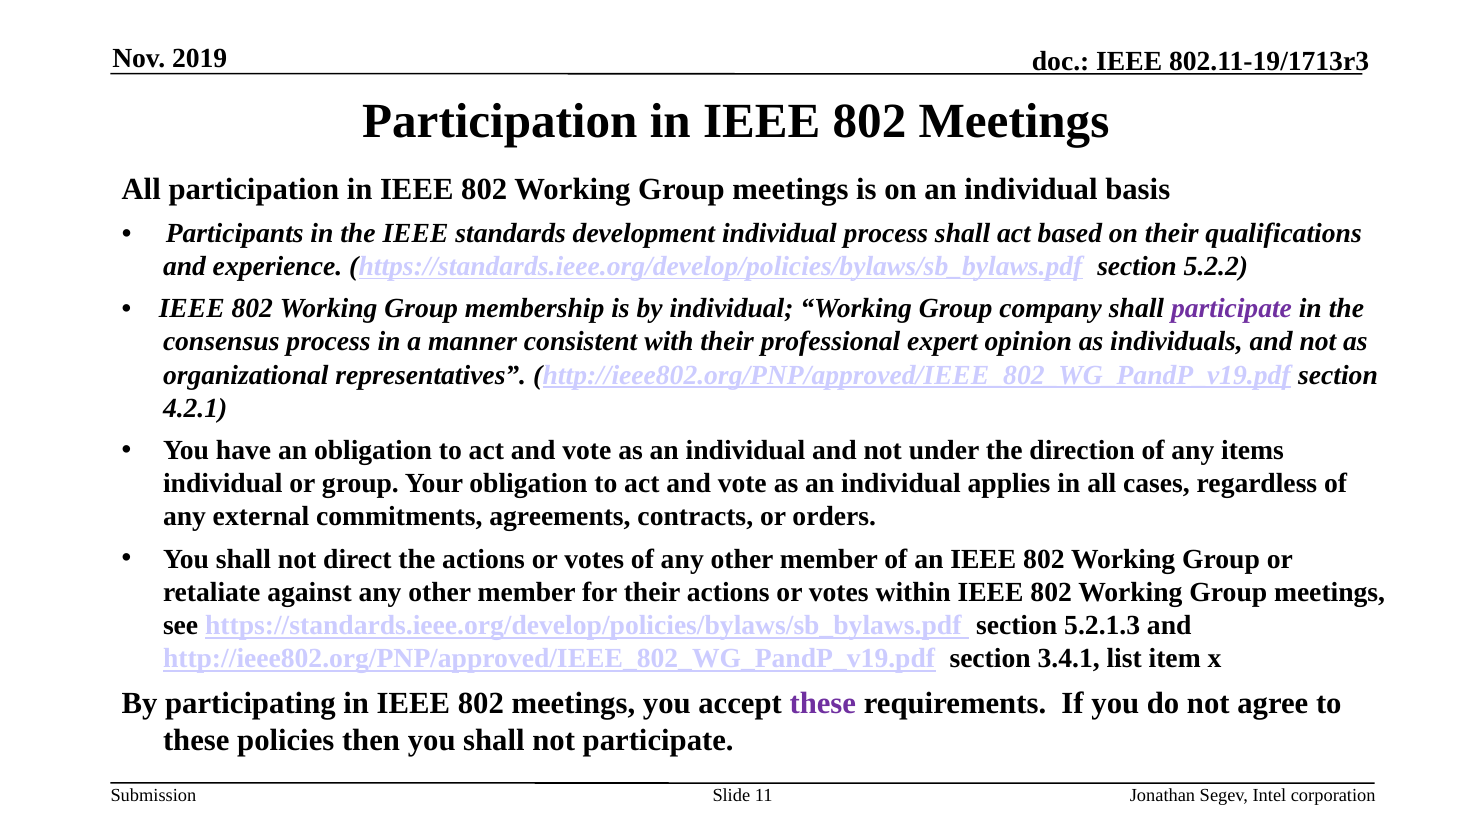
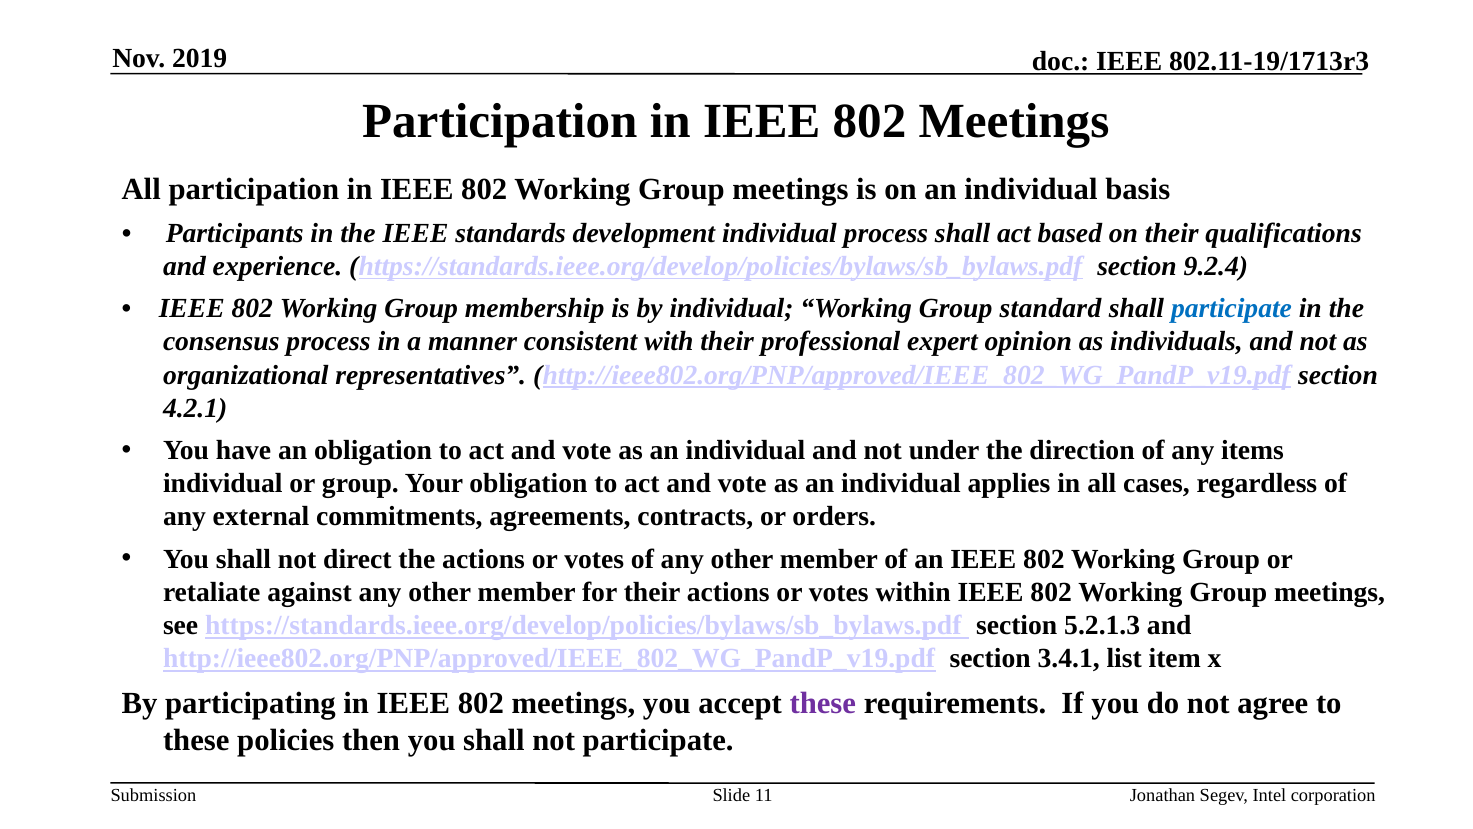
5.2.2: 5.2.2 -> 9.2.4
company: company -> standard
participate at (1232, 309) colour: purple -> blue
